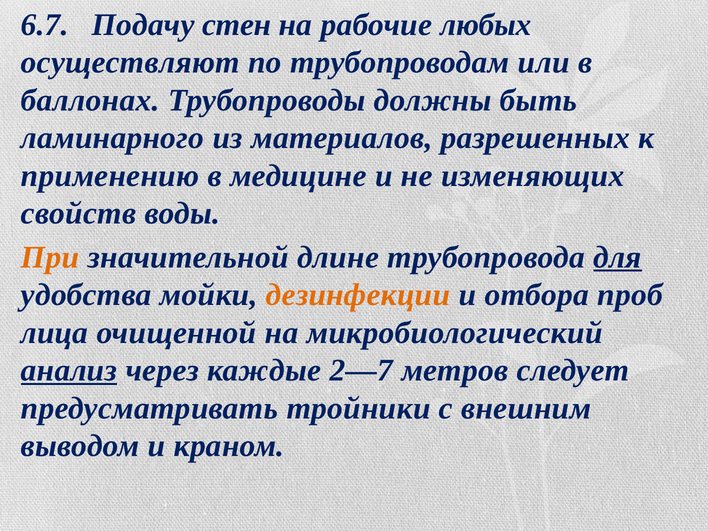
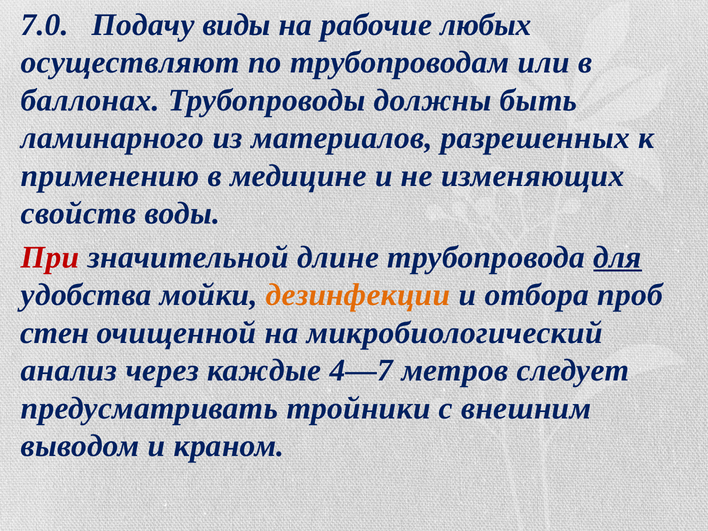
6.7: 6.7 -> 7.0
стен: стен -> виды
При colour: orange -> red
лица: лица -> стен
анализ underline: present -> none
2—7: 2—7 -> 4—7
